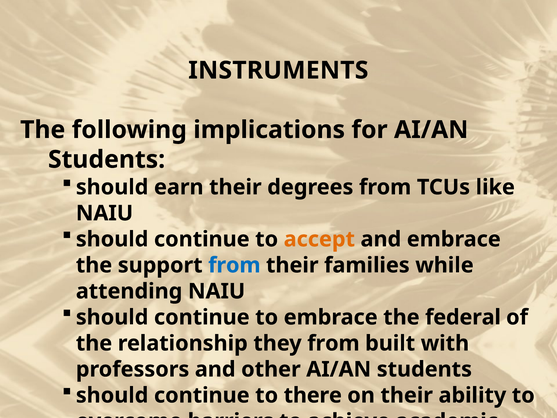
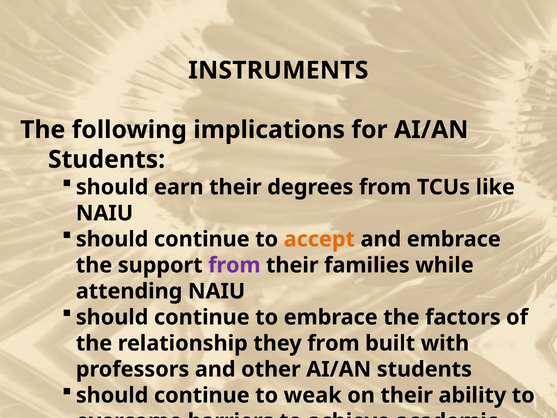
from at (234, 265) colour: blue -> purple
federal: federal -> factors
there: there -> weak
